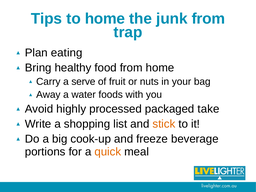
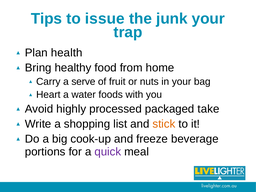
to home: home -> issue
junk from: from -> your
eating: eating -> health
Away: Away -> Heart
quick colour: orange -> purple
